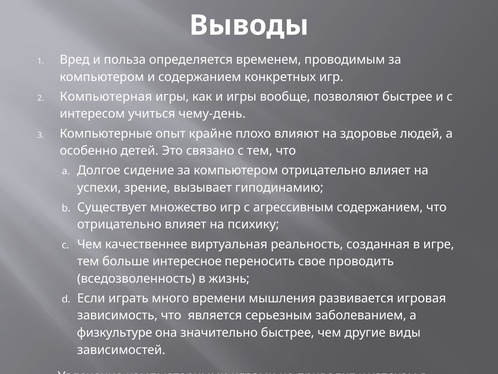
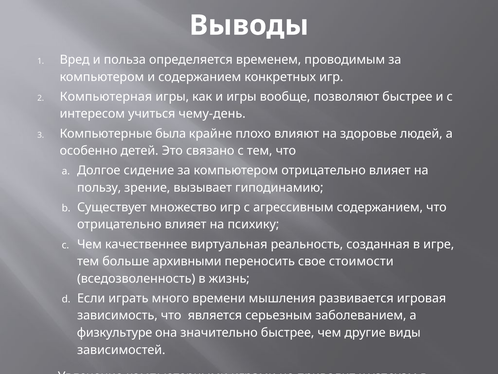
опыт: опыт -> была
успехи: успехи -> пользу
интересное: интересное -> архивными
проводить: проводить -> стоимости
